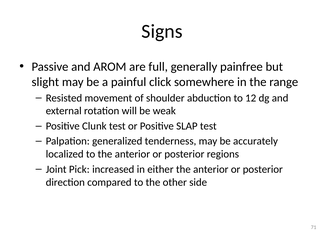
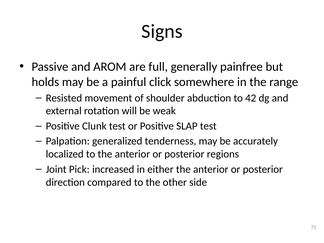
slight: slight -> holds
12: 12 -> 42
